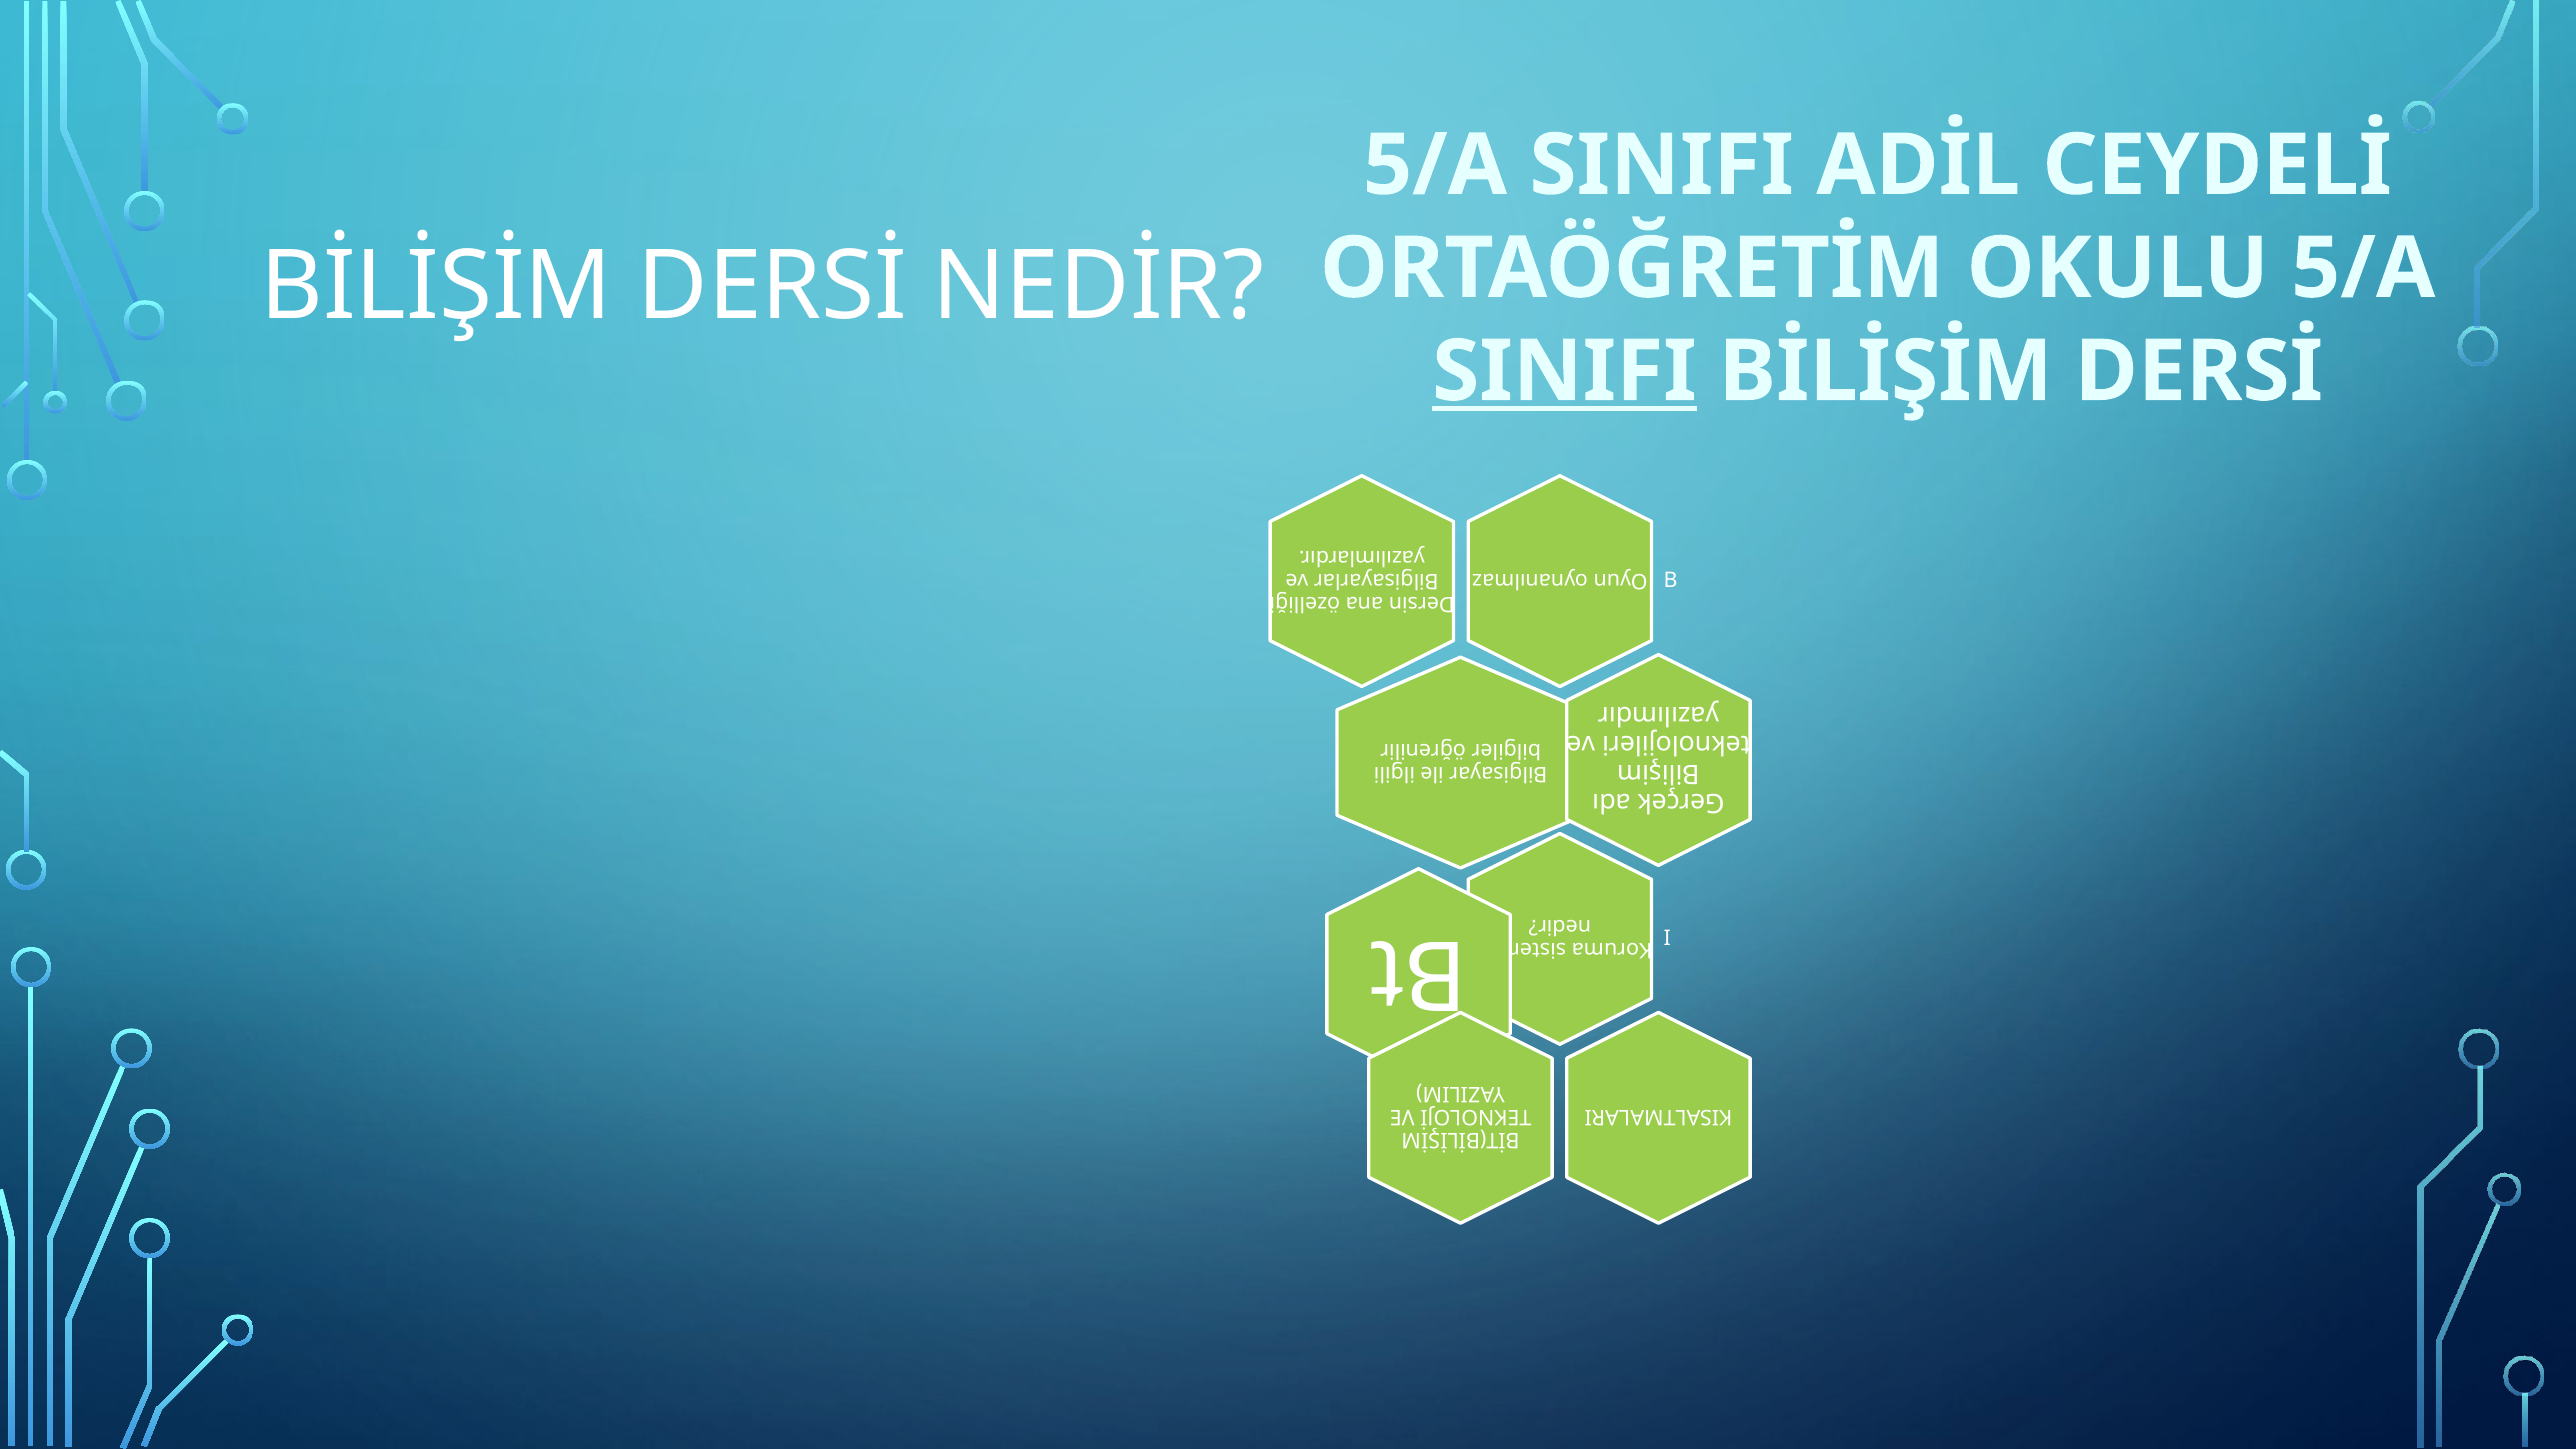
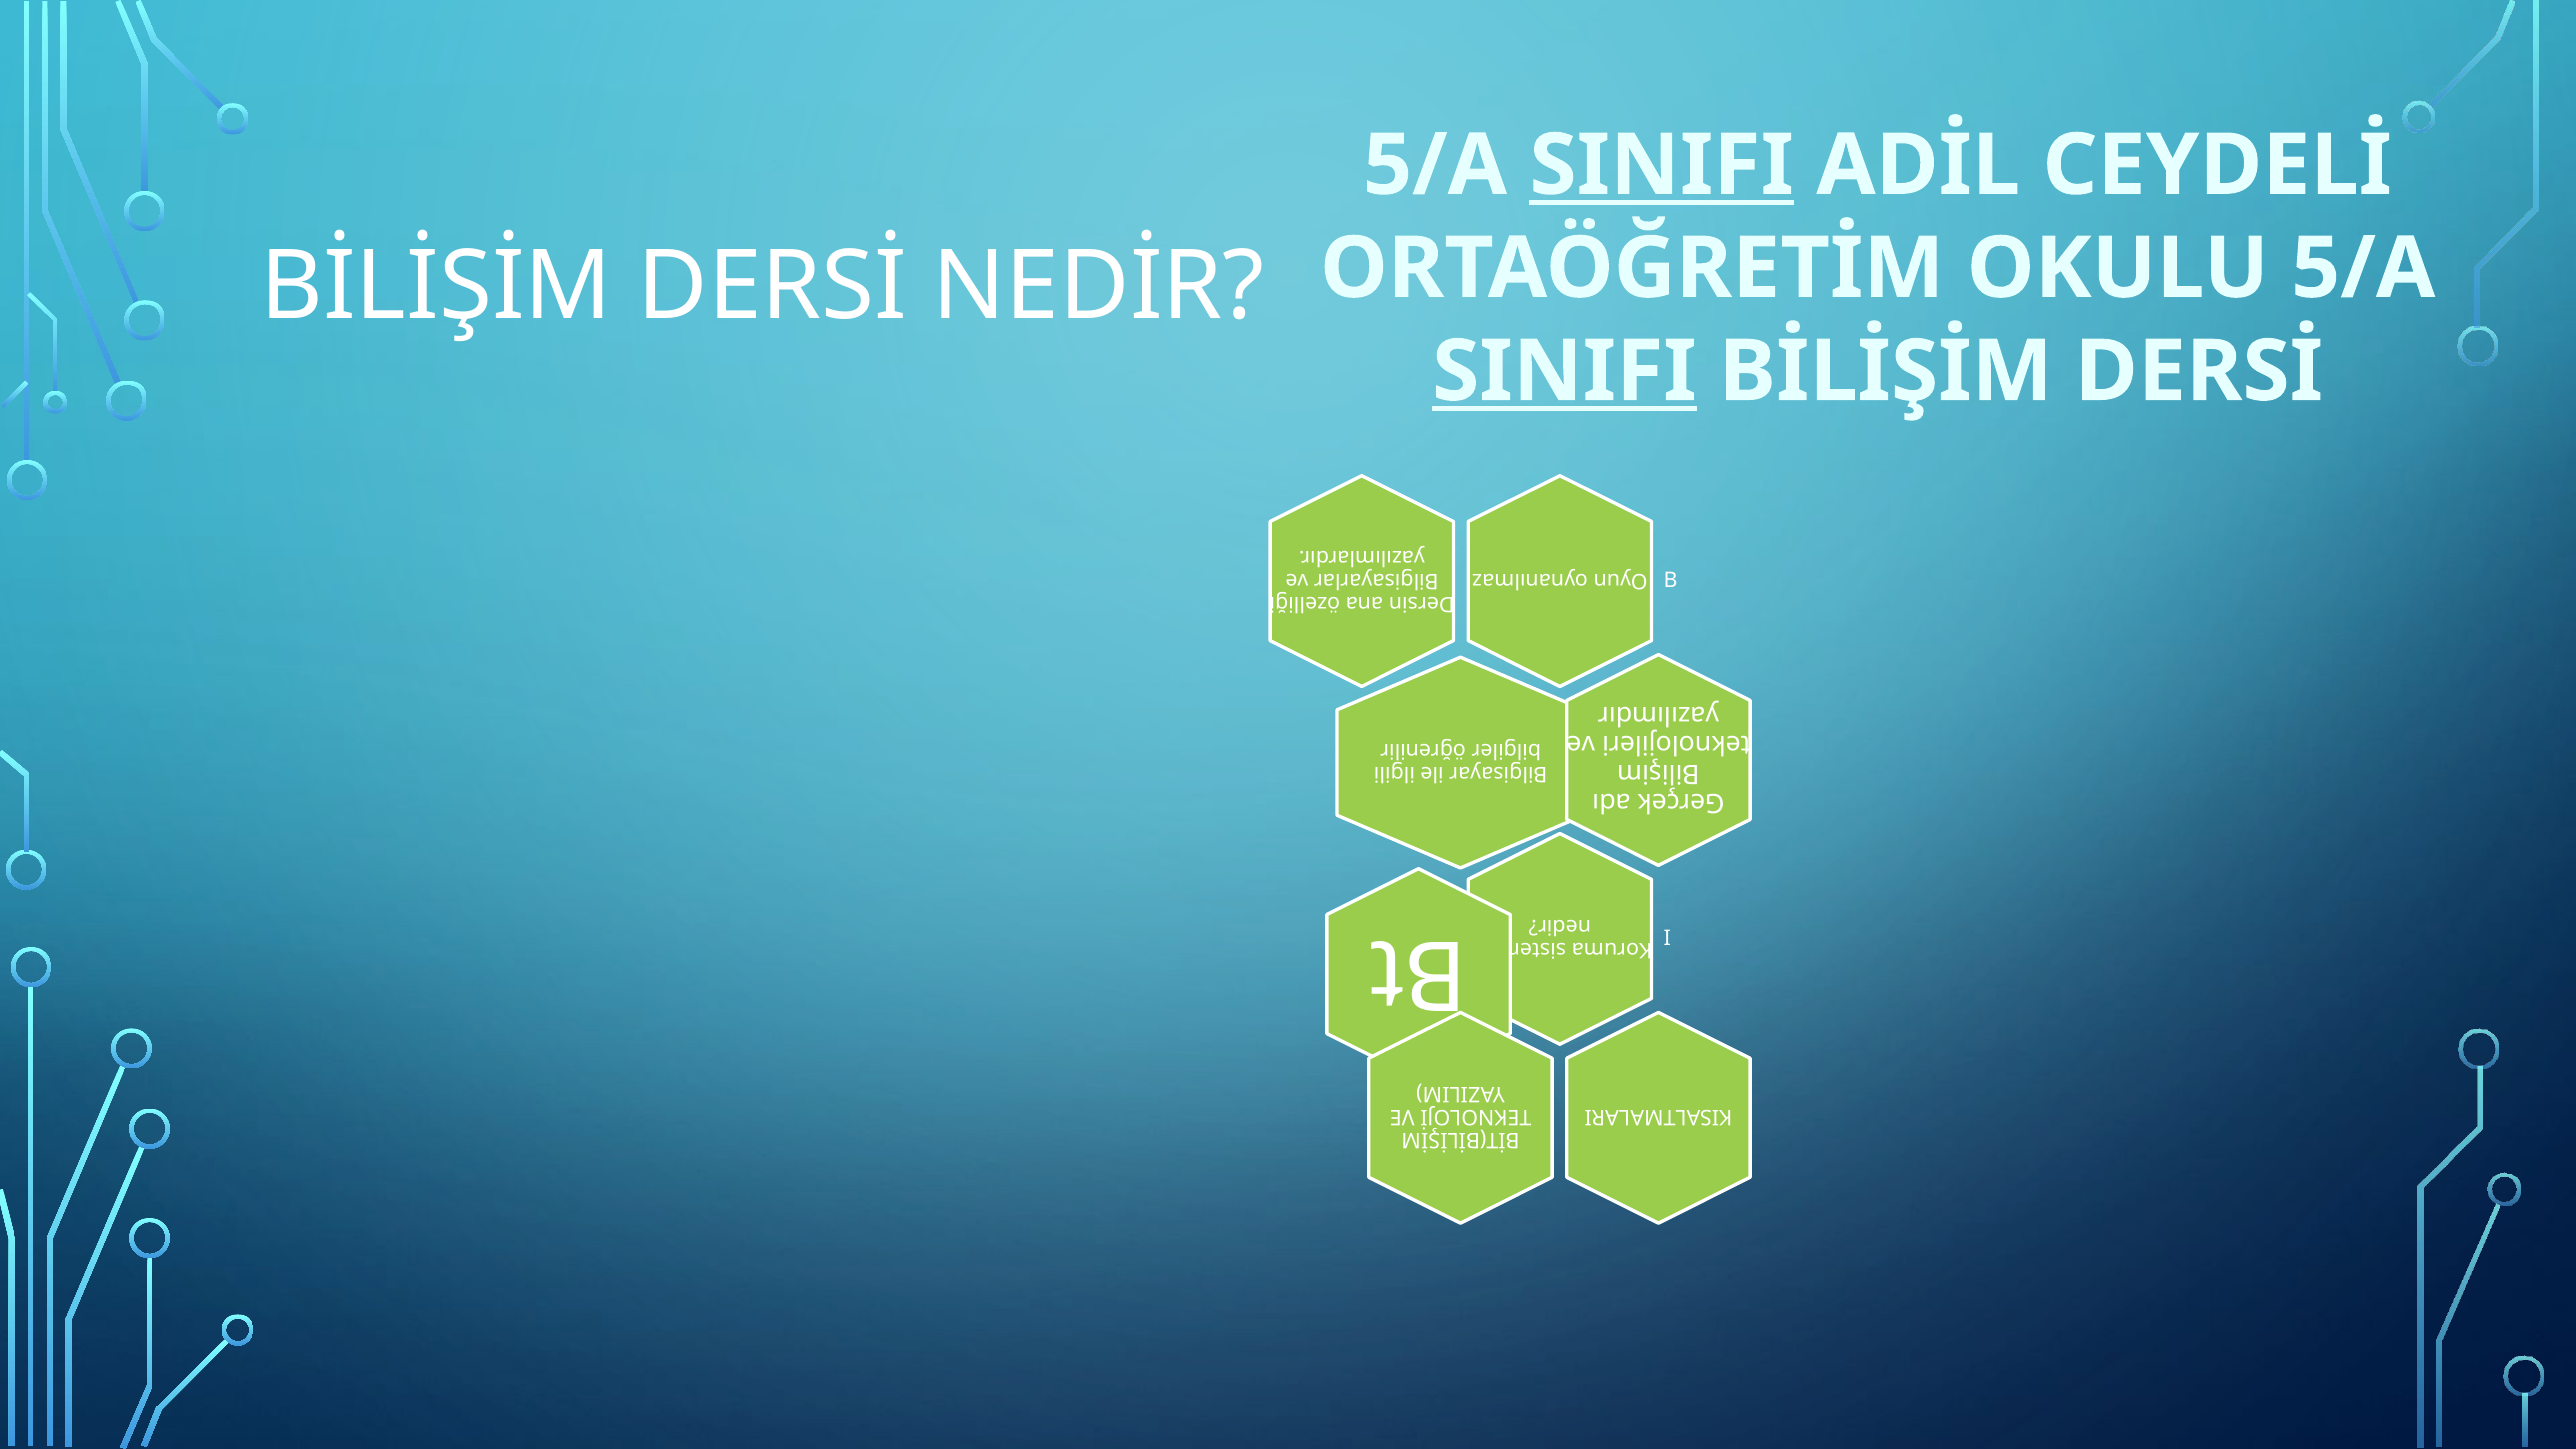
SINIFI at (1662, 166) underline: none -> present
